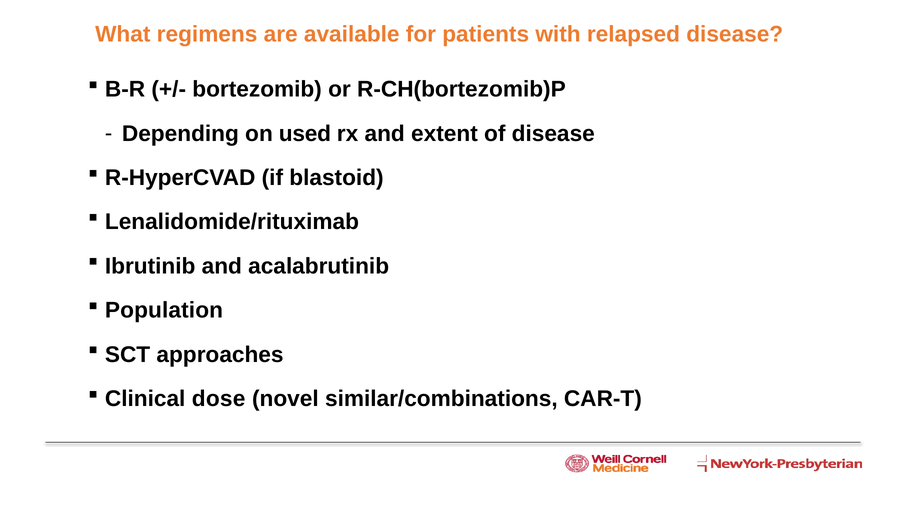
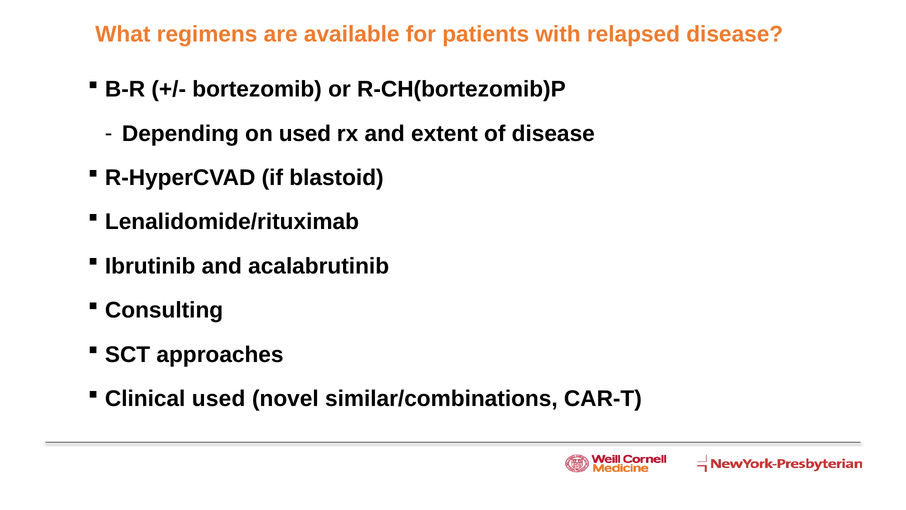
Population: Population -> Consulting
Clinical dose: dose -> used
